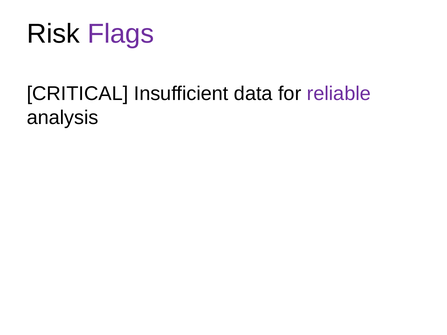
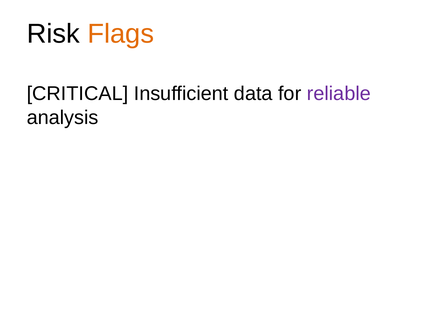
Flags colour: purple -> orange
